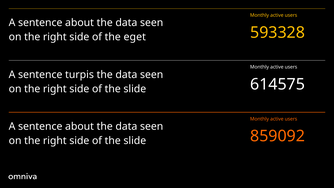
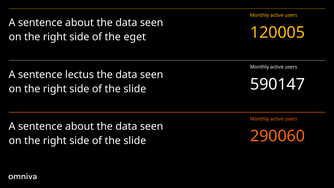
593328: 593328 -> 120005
turpis: turpis -> lectus
614575: 614575 -> 590147
859092: 859092 -> 290060
